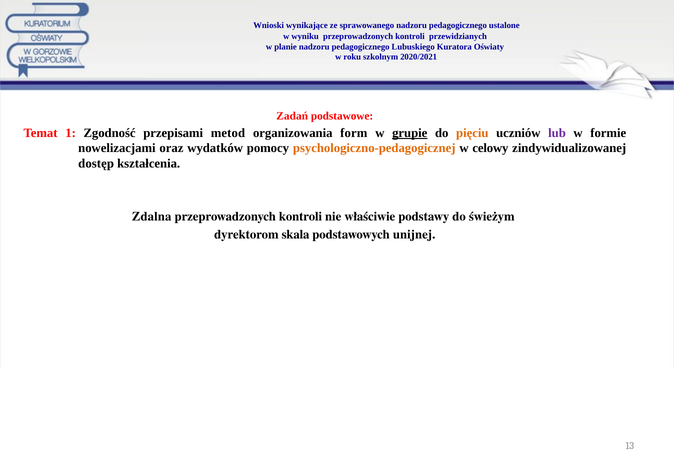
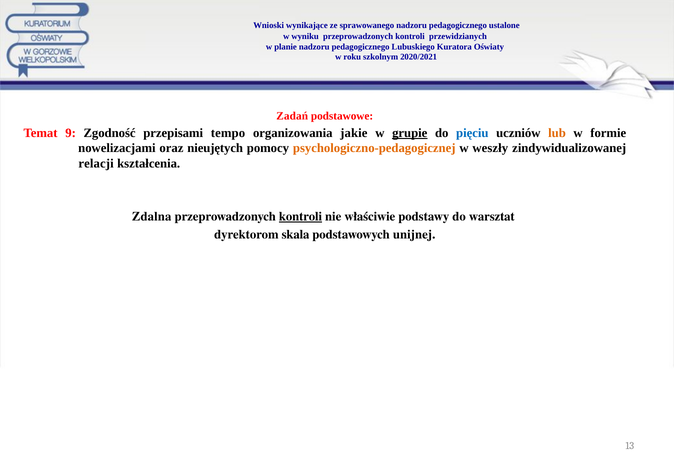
1: 1 -> 9
metod: metod -> tempo
form: form -> jakie
pięciu colour: orange -> blue
lub colour: purple -> orange
wydatków: wydatków -> nieujętych
celowy: celowy -> weszły
dostęp: dostęp -> relacji
kontroli at (301, 216) underline: none -> present
świeżym: świeżym -> warsztat
